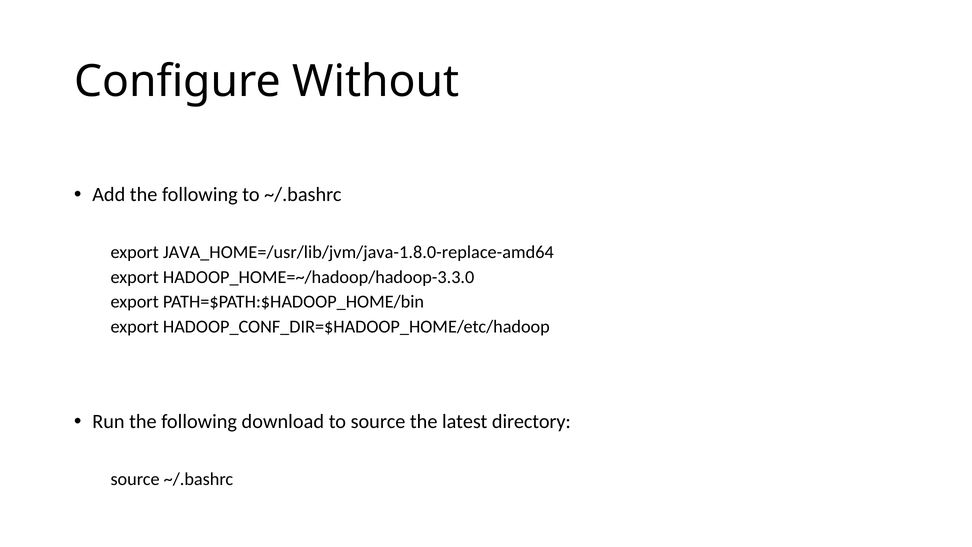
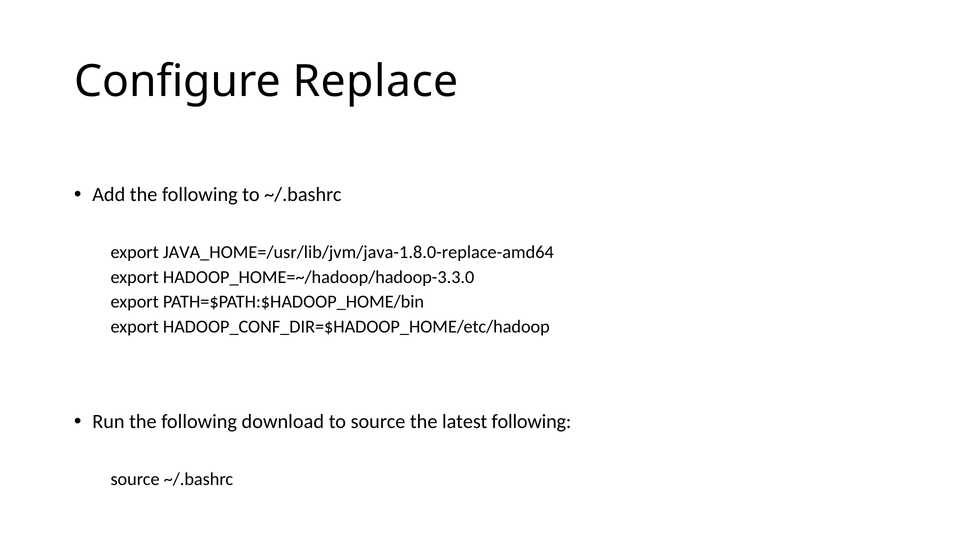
Without: Without -> Replace
latest directory: directory -> following
